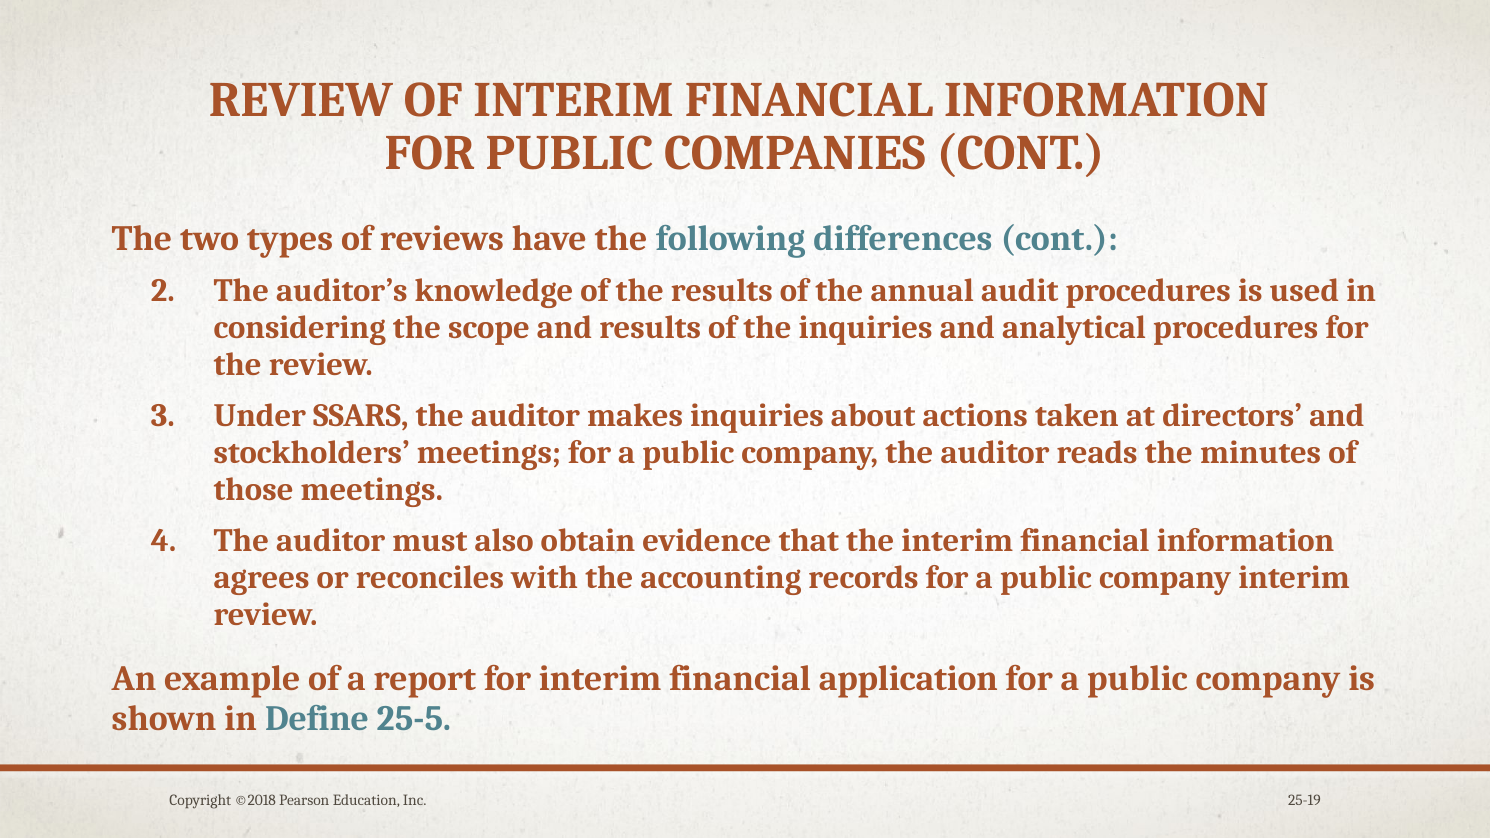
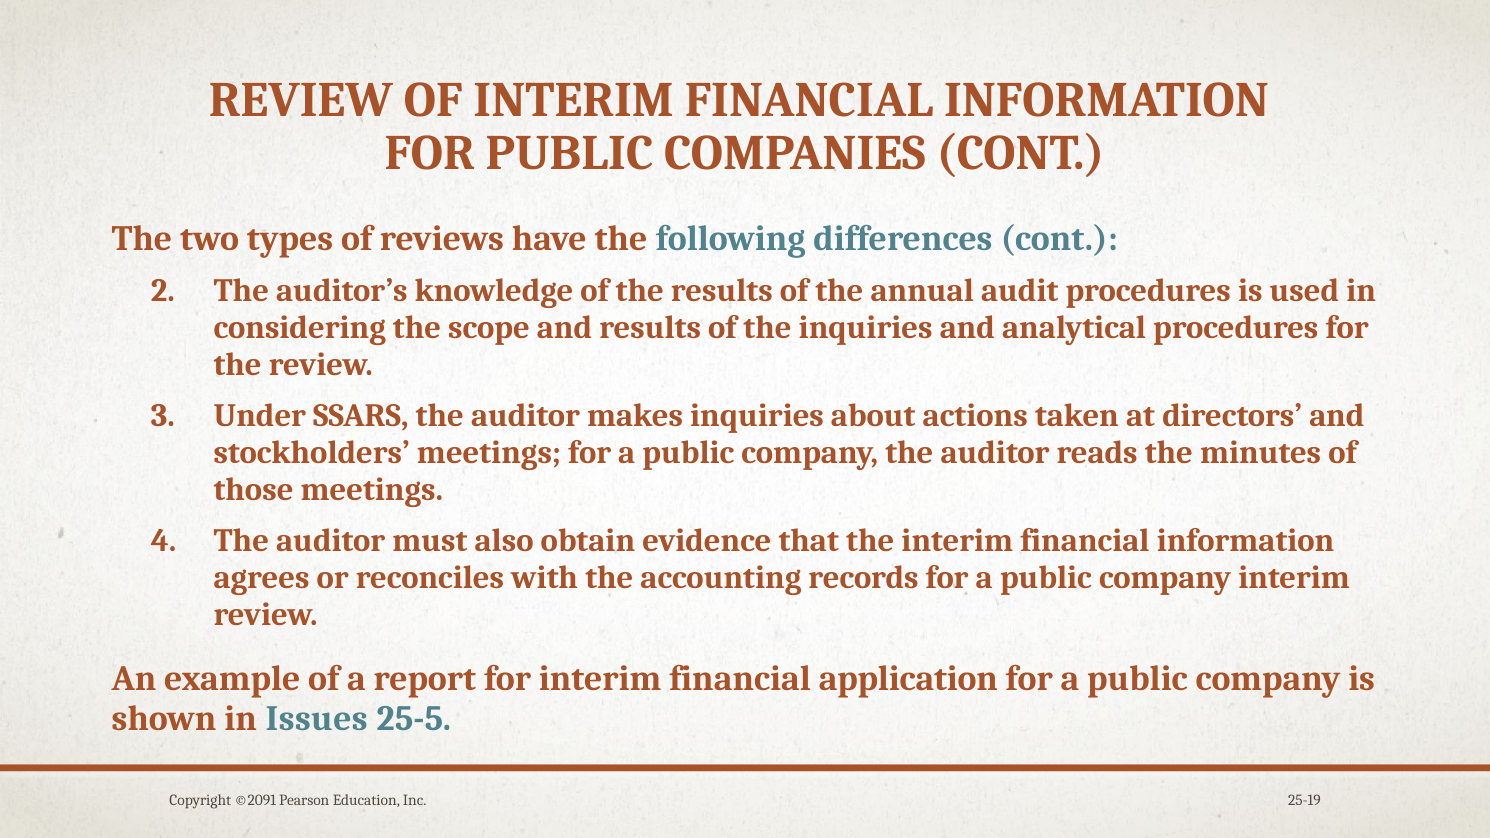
Define: Define -> Issues
©2018: ©2018 -> ©2091
